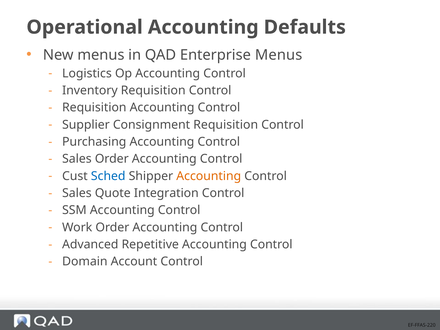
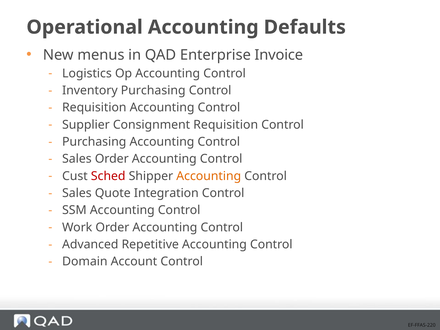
Enterprise Menus: Menus -> Invoice
Inventory Requisition: Requisition -> Purchasing
Sched colour: blue -> red
